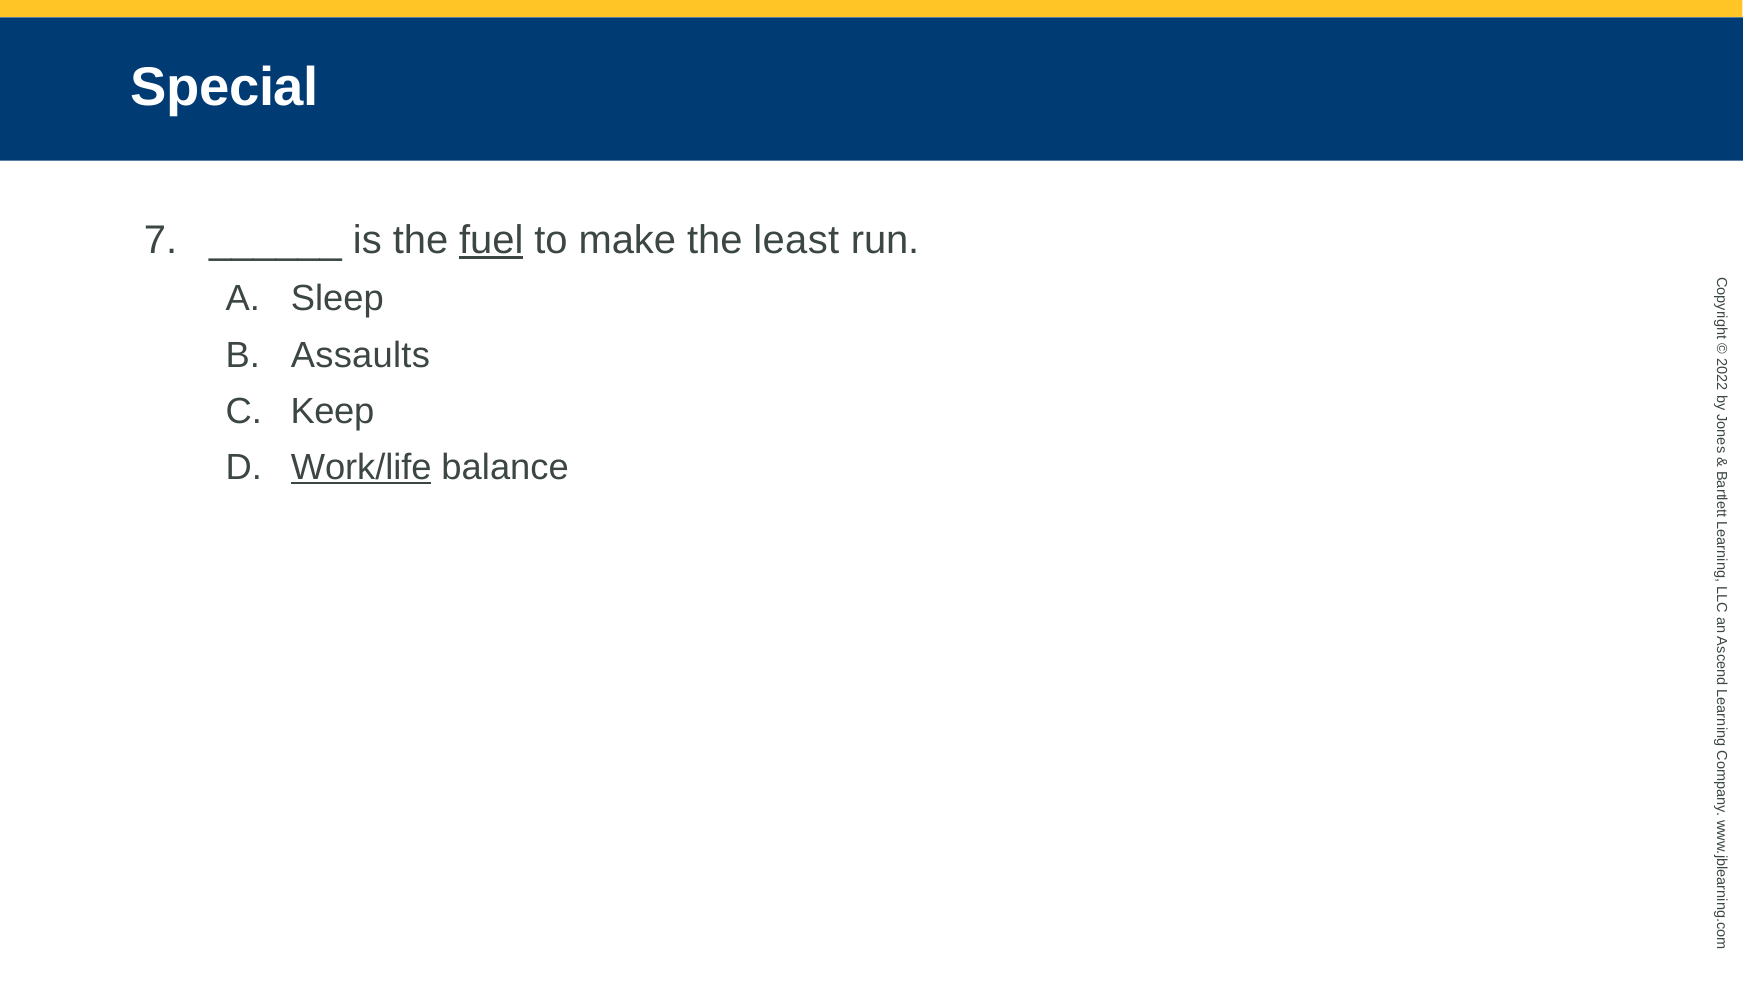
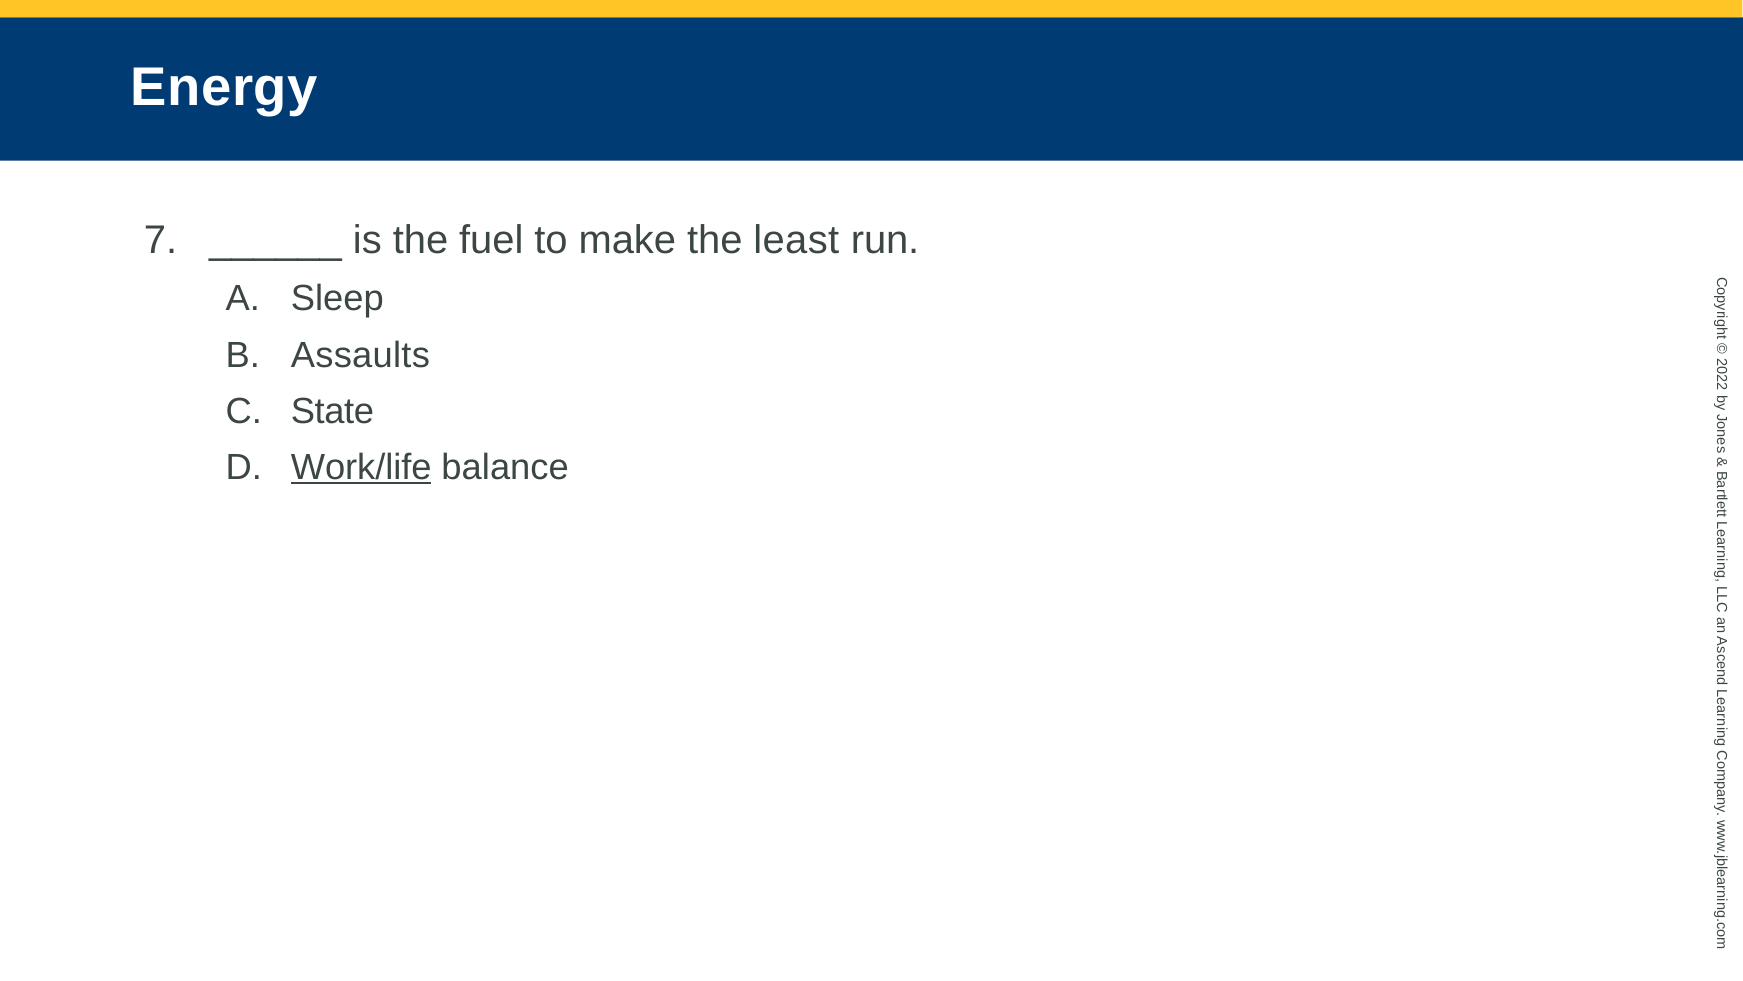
Special: Special -> Energy
fuel underline: present -> none
Keep: Keep -> State
